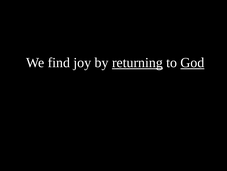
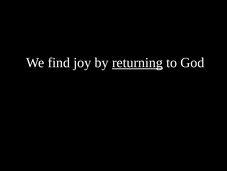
God underline: present -> none
